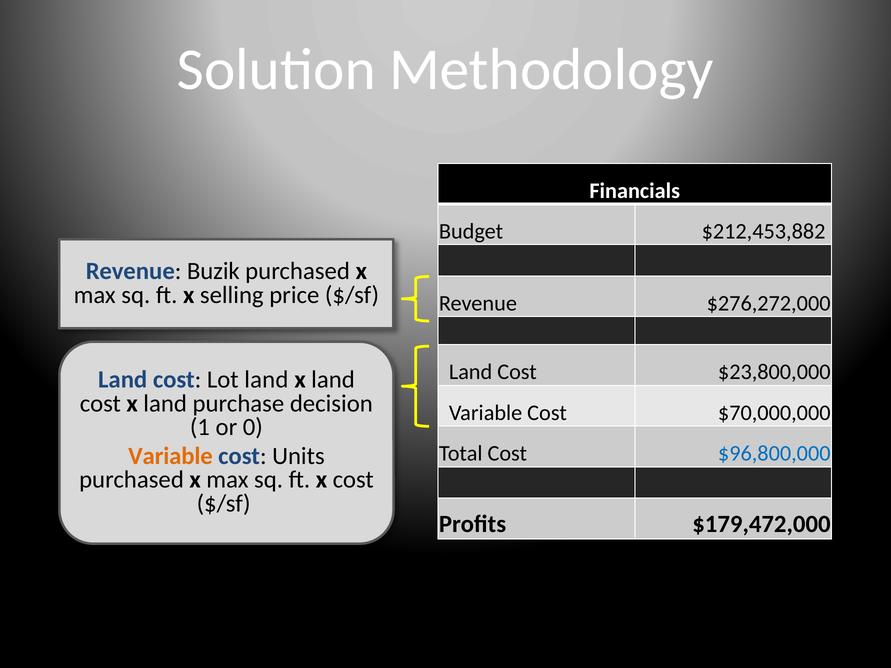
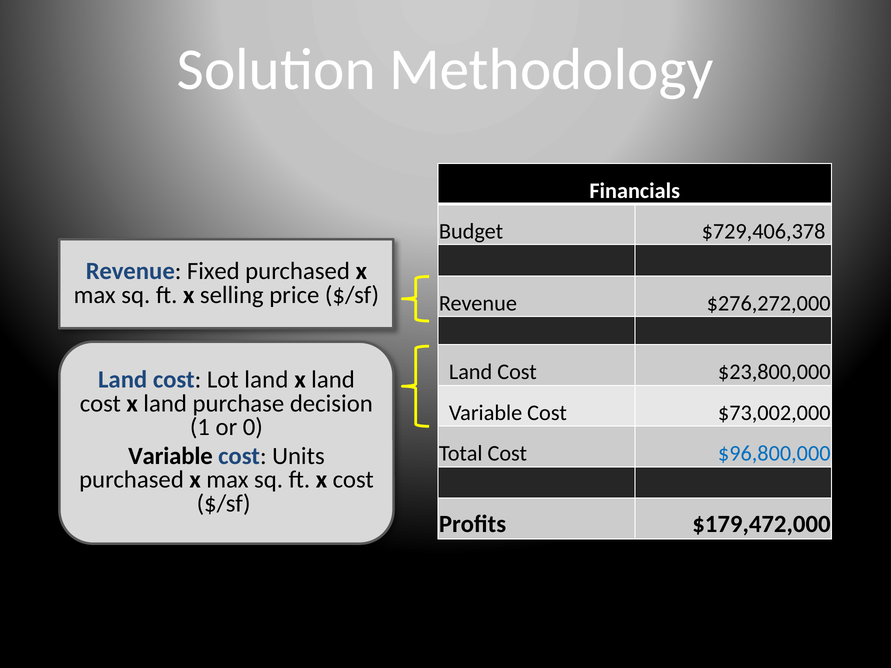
$212,453,882: $212,453,882 -> $729,406,378
Buzik: Buzik -> Fixed
$70,000,000: $70,000,000 -> $73,002,000
Variable at (170, 456) colour: orange -> black
